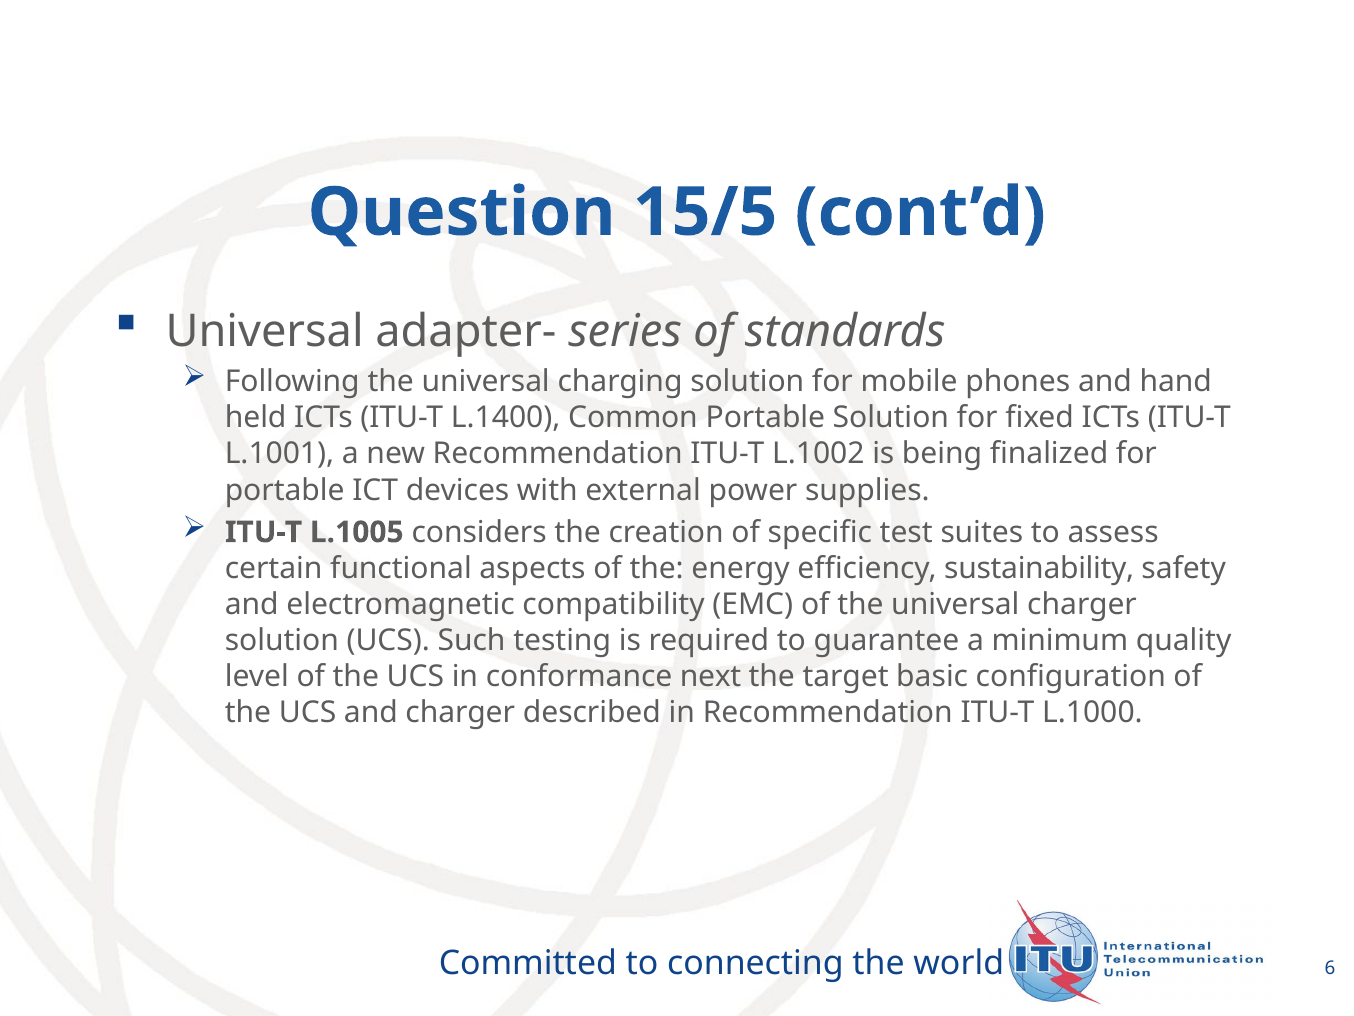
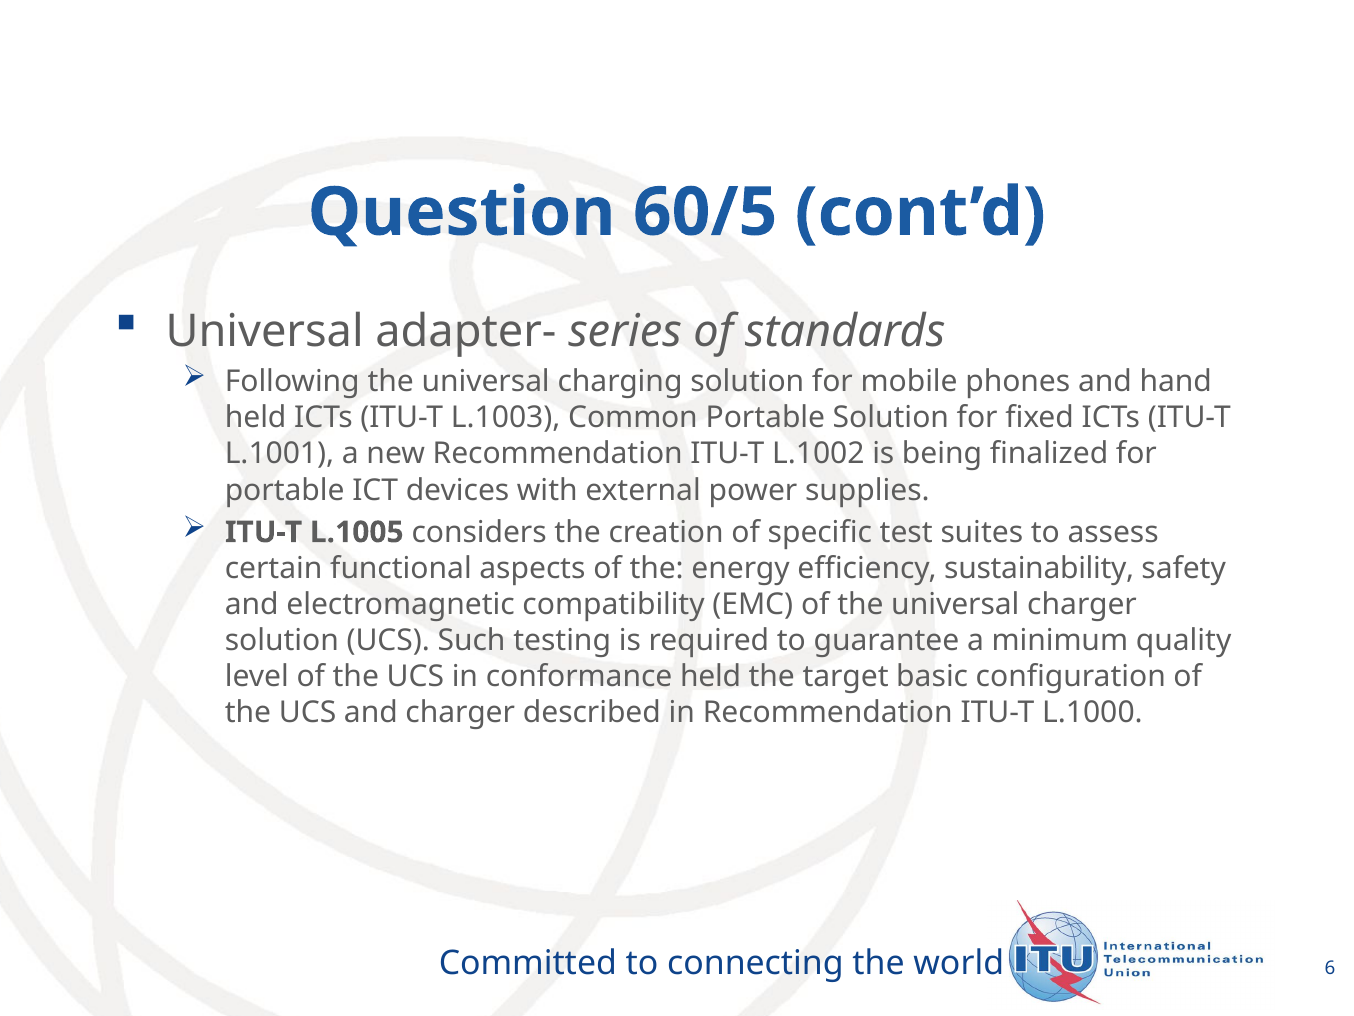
15/5: 15/5 -> 60/5
L.1400: L.1400 -> L.1003
conformance next: next -> held
